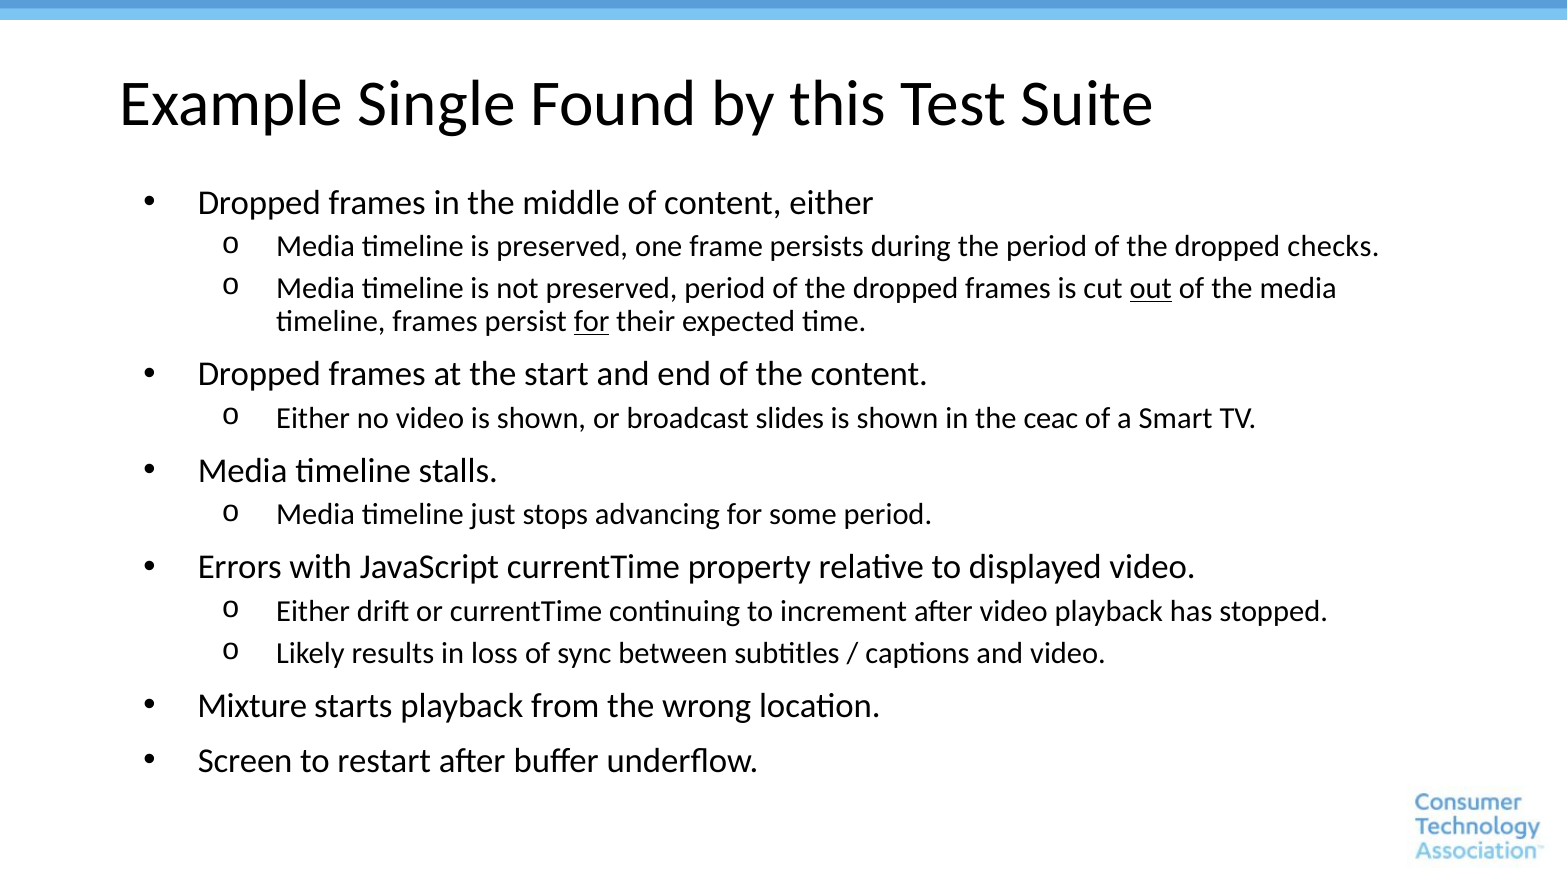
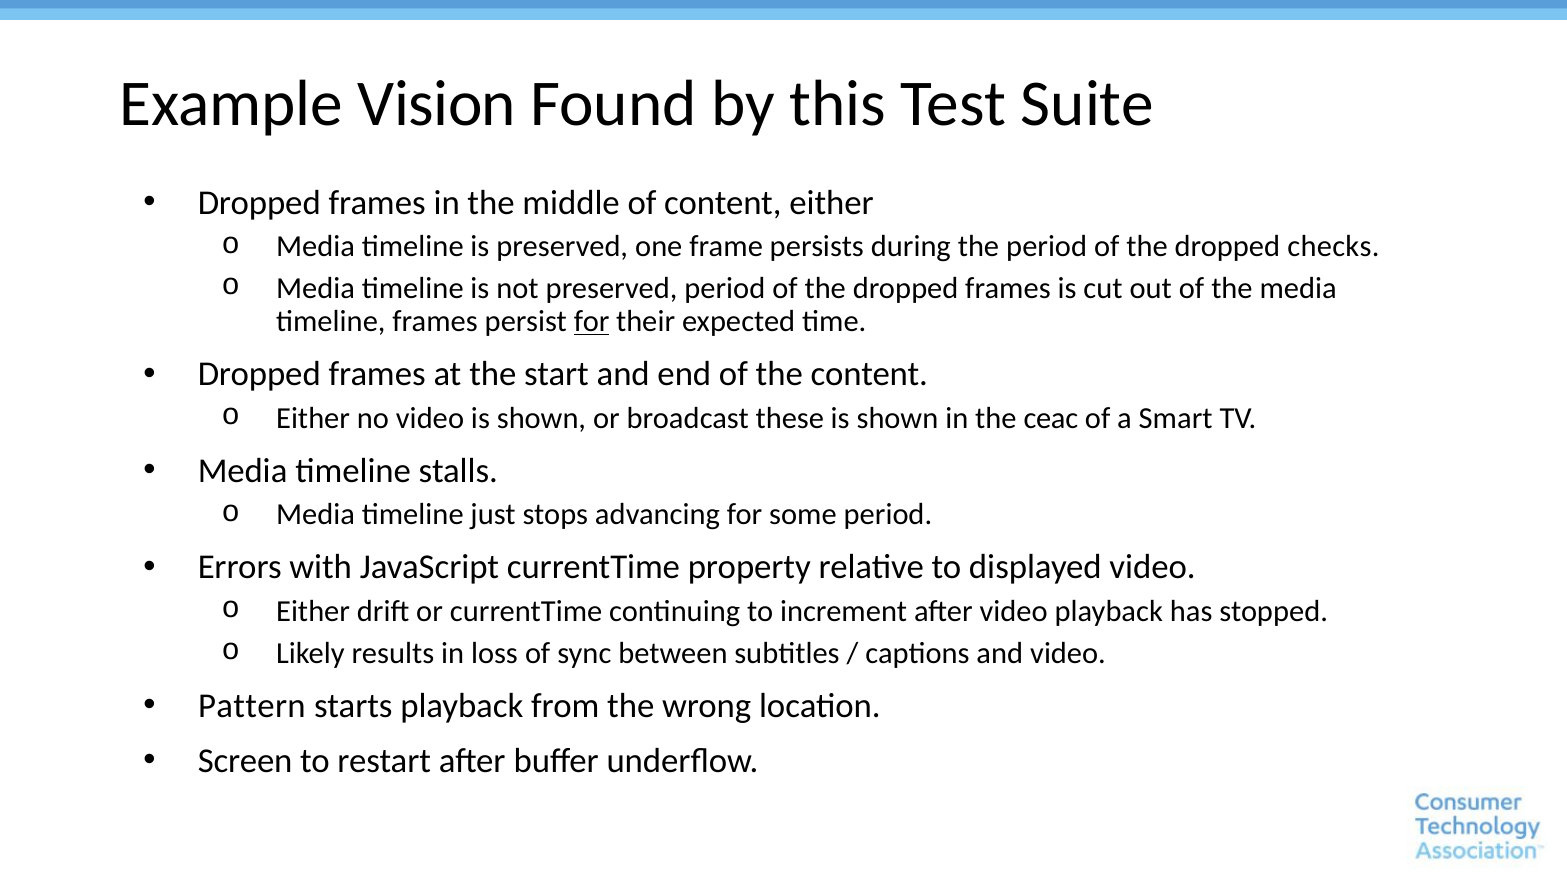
Single: Single -> Vision
out underline: present -> none
slides: slides -> these
Mixture: Mixture -> Pattern
